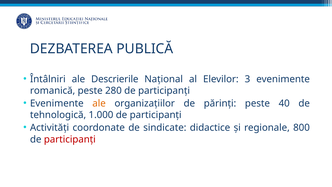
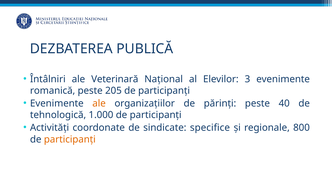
Descrierile: Descrierile -> Veterinară
280: 280 -> 205
didactice: didactice -> specifice
participanți at (70, 139) colour: red -> orange
